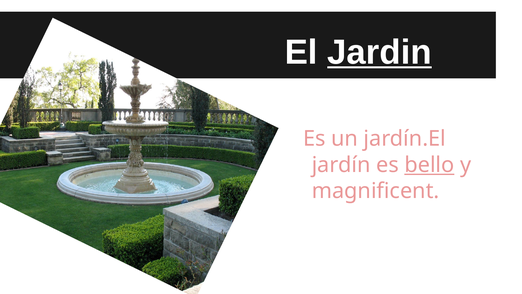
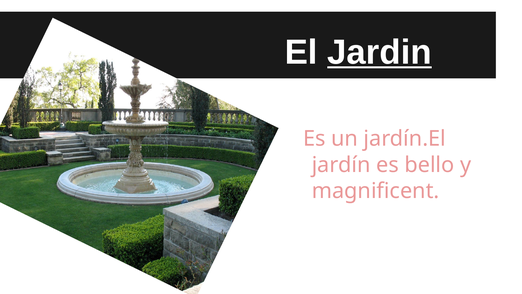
bello underline: present -> none
